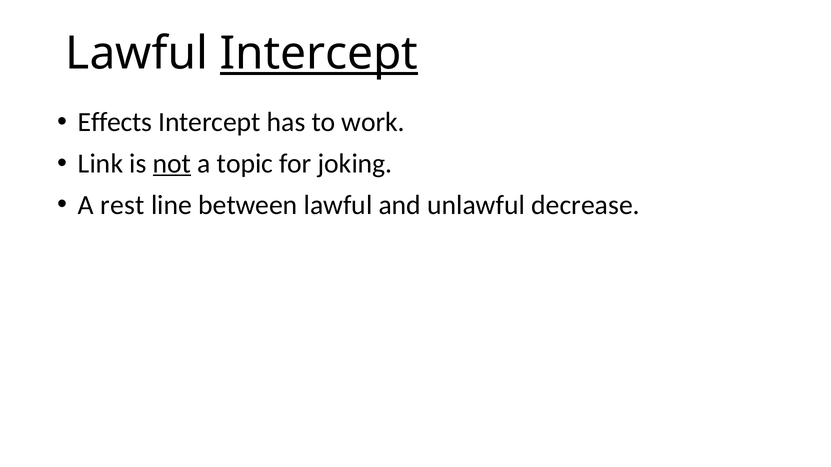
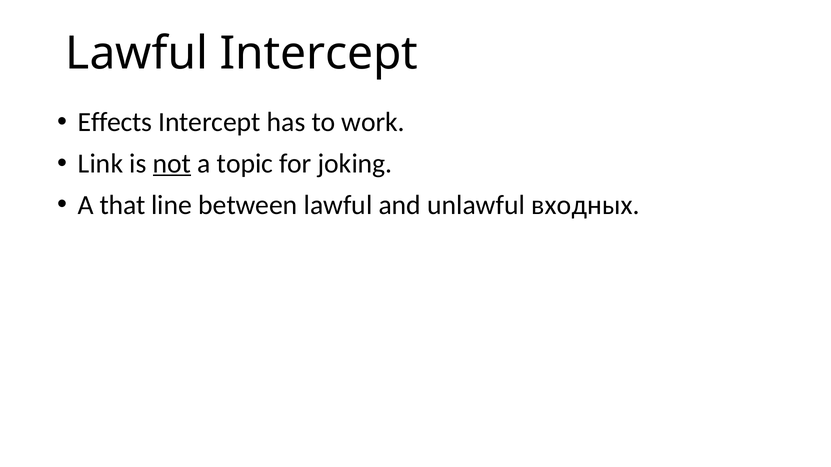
Intercept at (319, 54) underline: present -> none
rest: rest -> that
decrease: decrease -> входных
